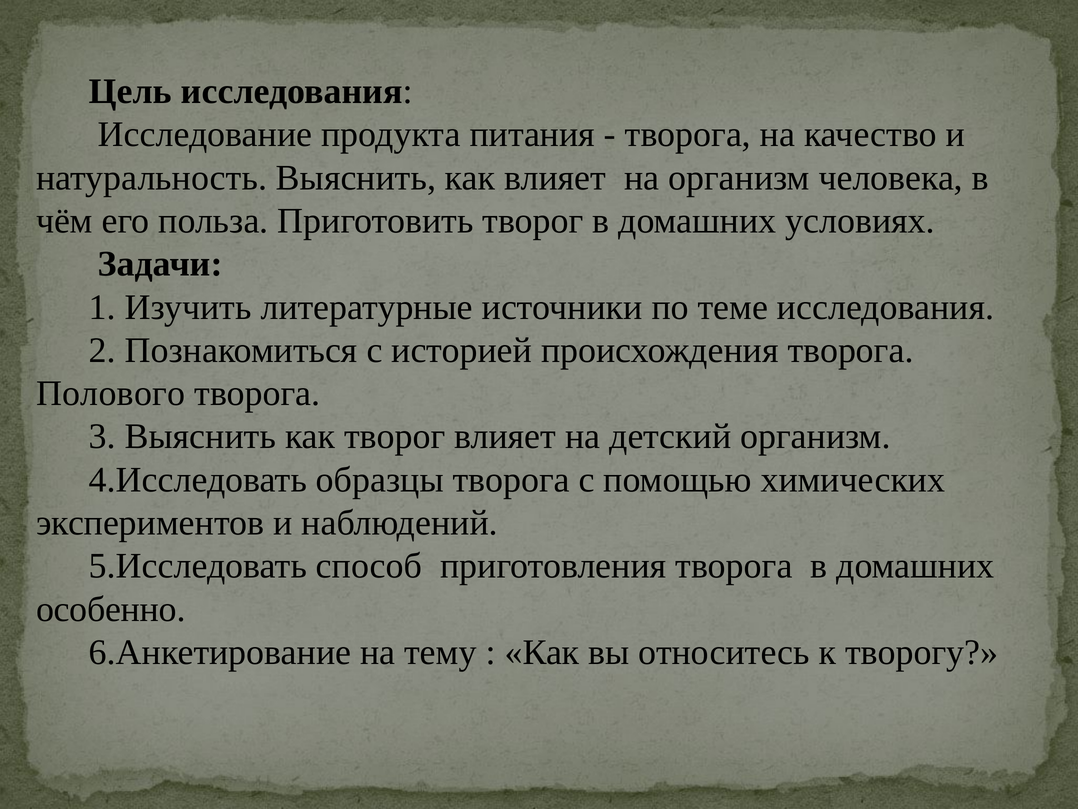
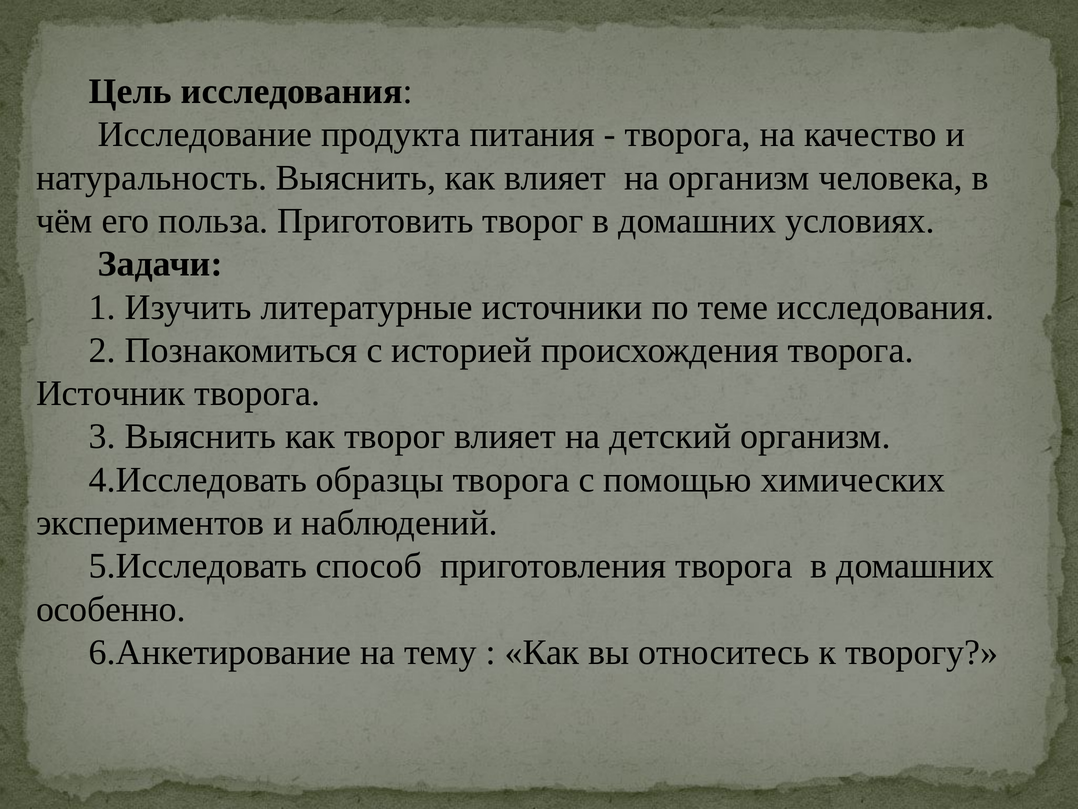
Полового: Полового -> Источник
